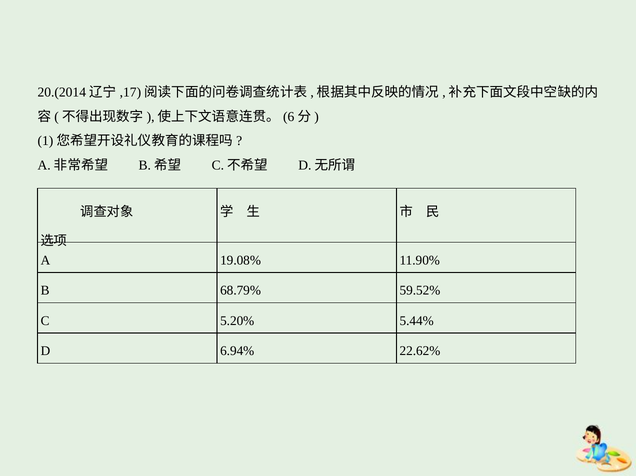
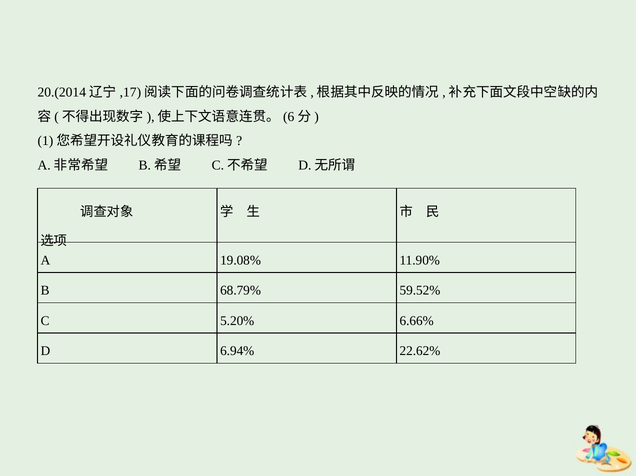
5.44%: 5.44% -> 6.66%
